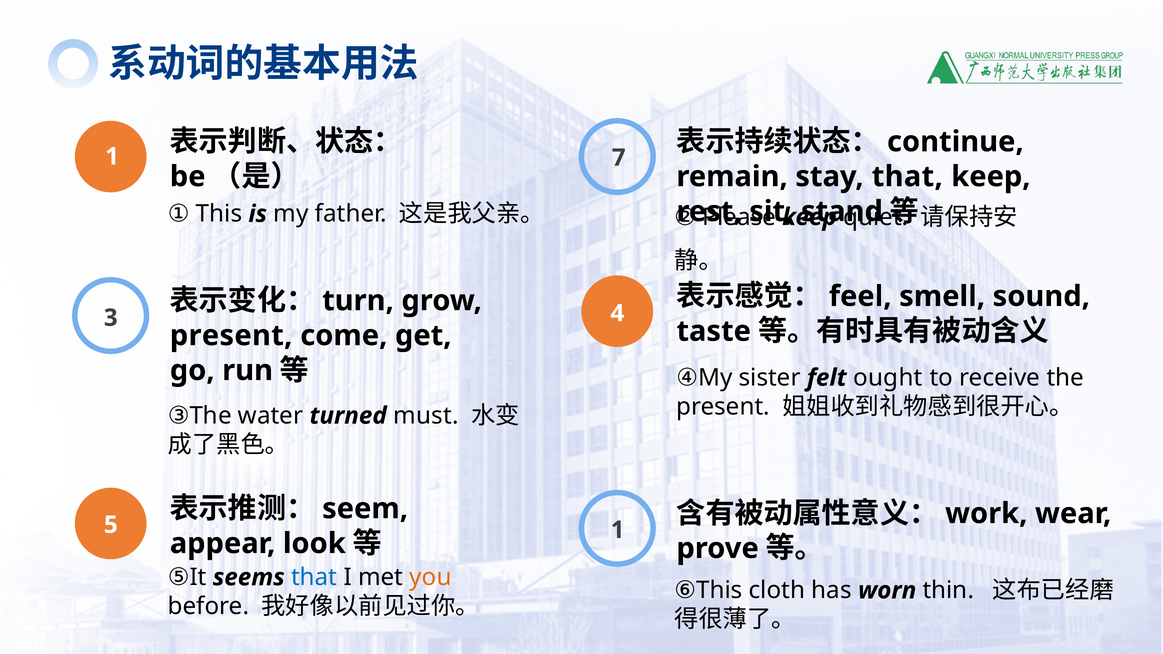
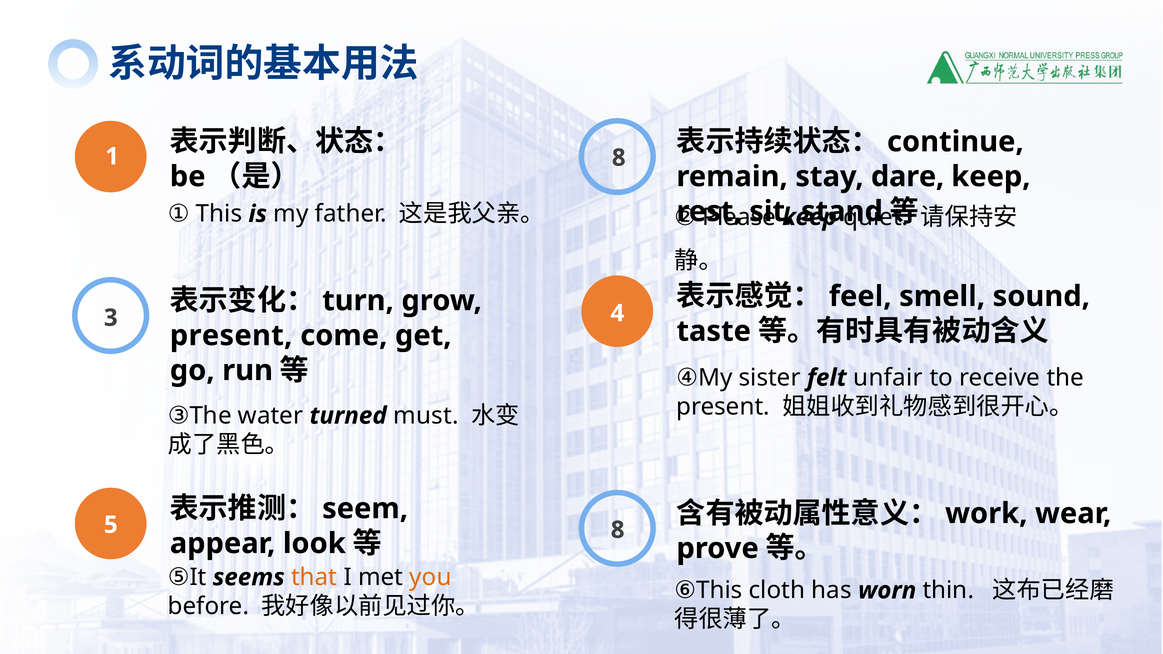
7 at (619, 158): 7 -> 8
stay that: that -> dare
ought: ought -> unfair
1 at (618, 530): 1 -> 8
that at (314, 577) colour: blue -> orange
